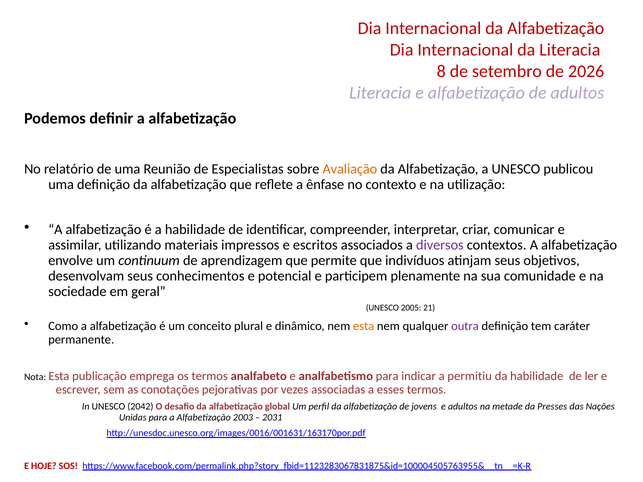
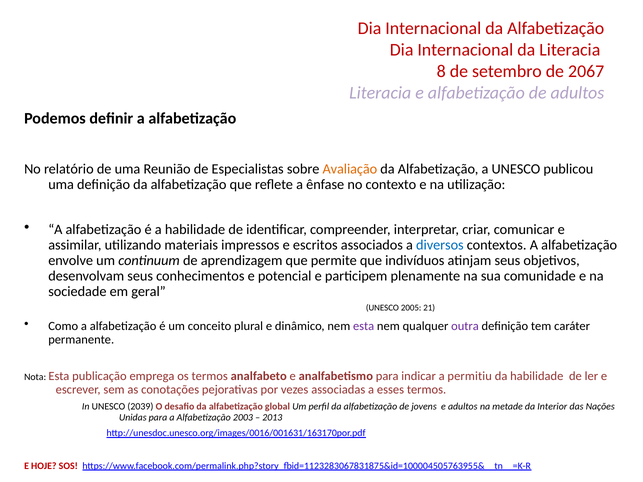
2026: 2026 -> 2067
diversos colour: purple -> blue
esta at (364, 326) colour: orange -> purple
2042: 2042 -> 2039
Presses: Presses -> Interior
2031: 2031 -> 2013
